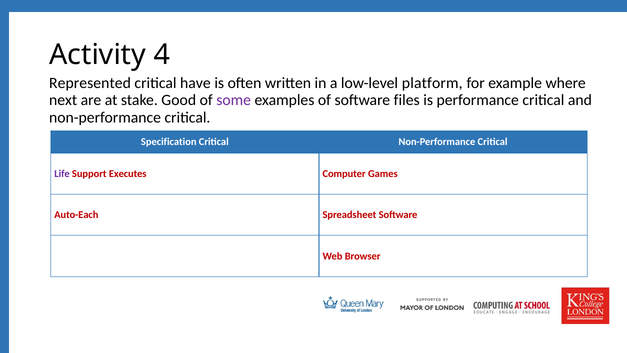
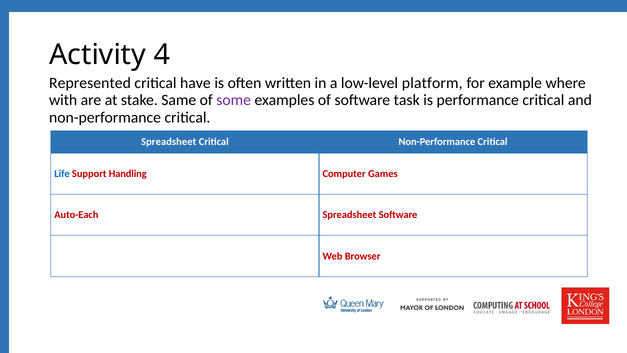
next: next -> with
Good: Good -> Same
files: files -> task
Specification at (169, 142): Specification -> Spreadsheet
Life colour: purple -> blue
Executes: Executes -> Handling
